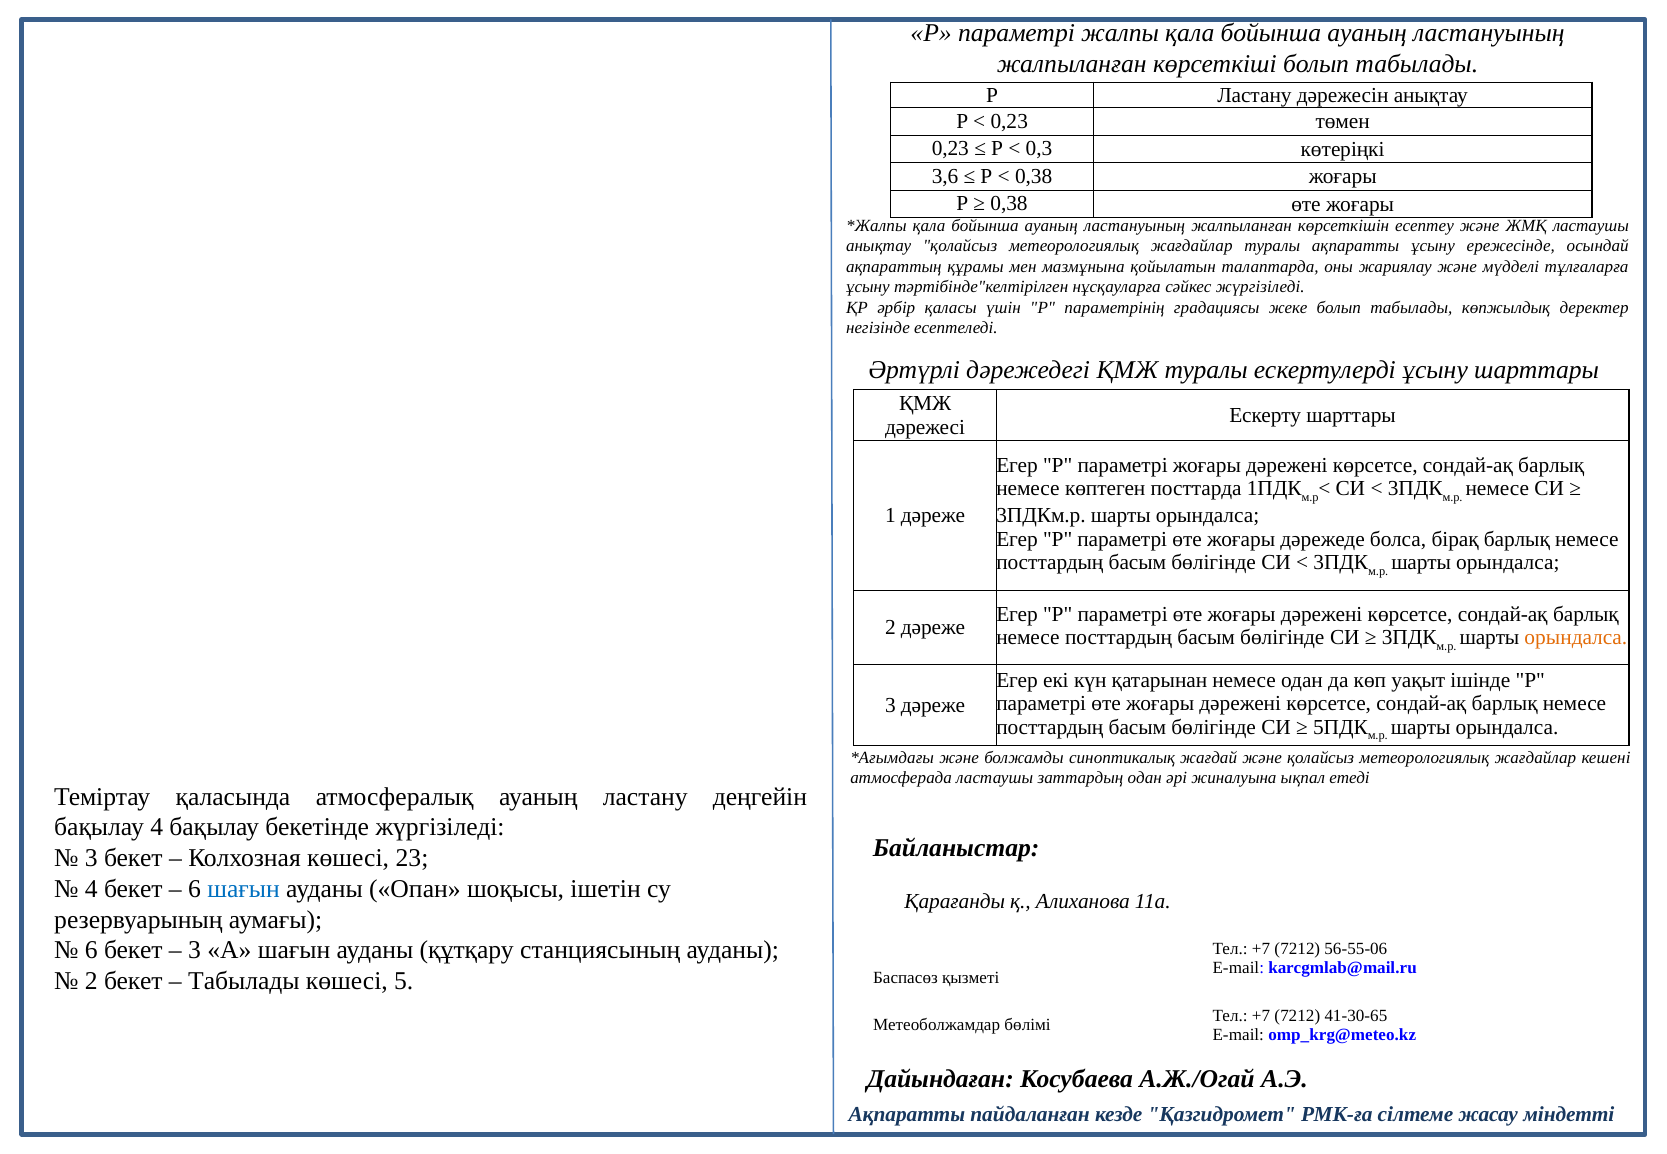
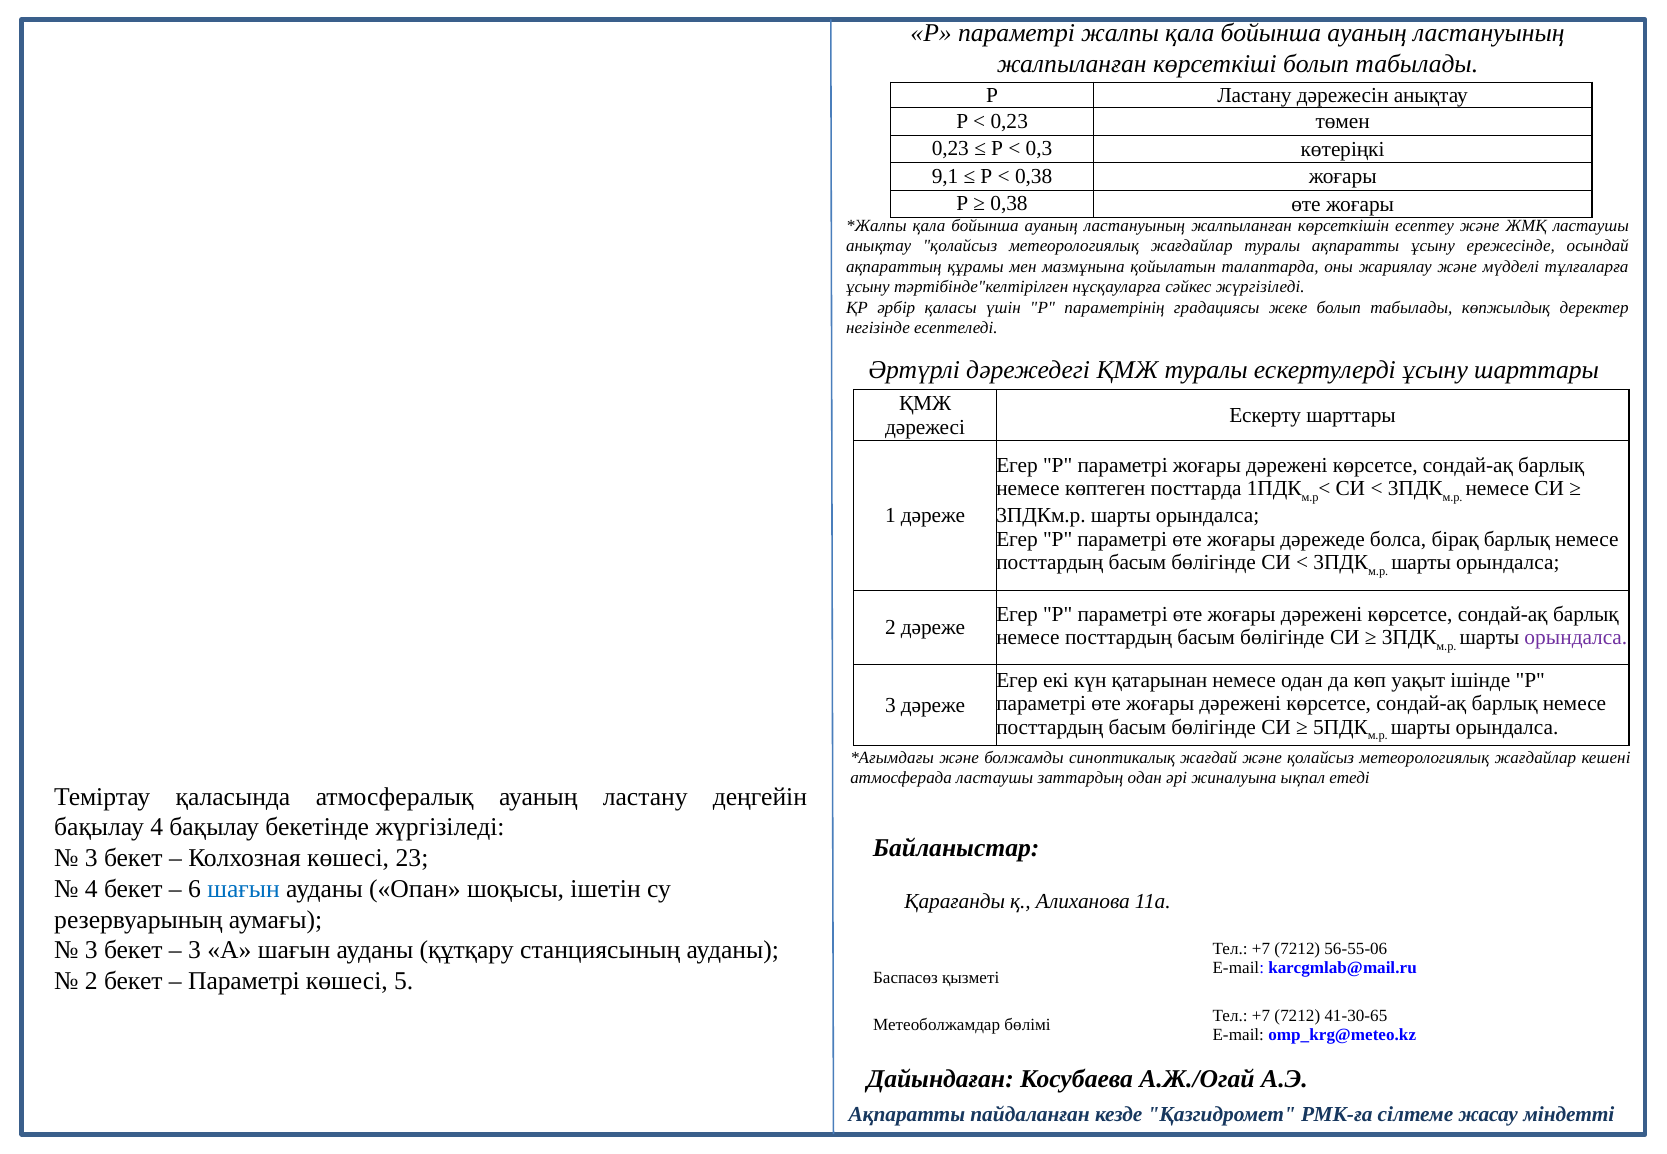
3,6: 3,6 -> 9,1
орындалса at (1576, 638) colour: orange -> purple
6 at (91, 951): 6 -> 3
Табылады at (244, 981): Табылады -> Параметрі
